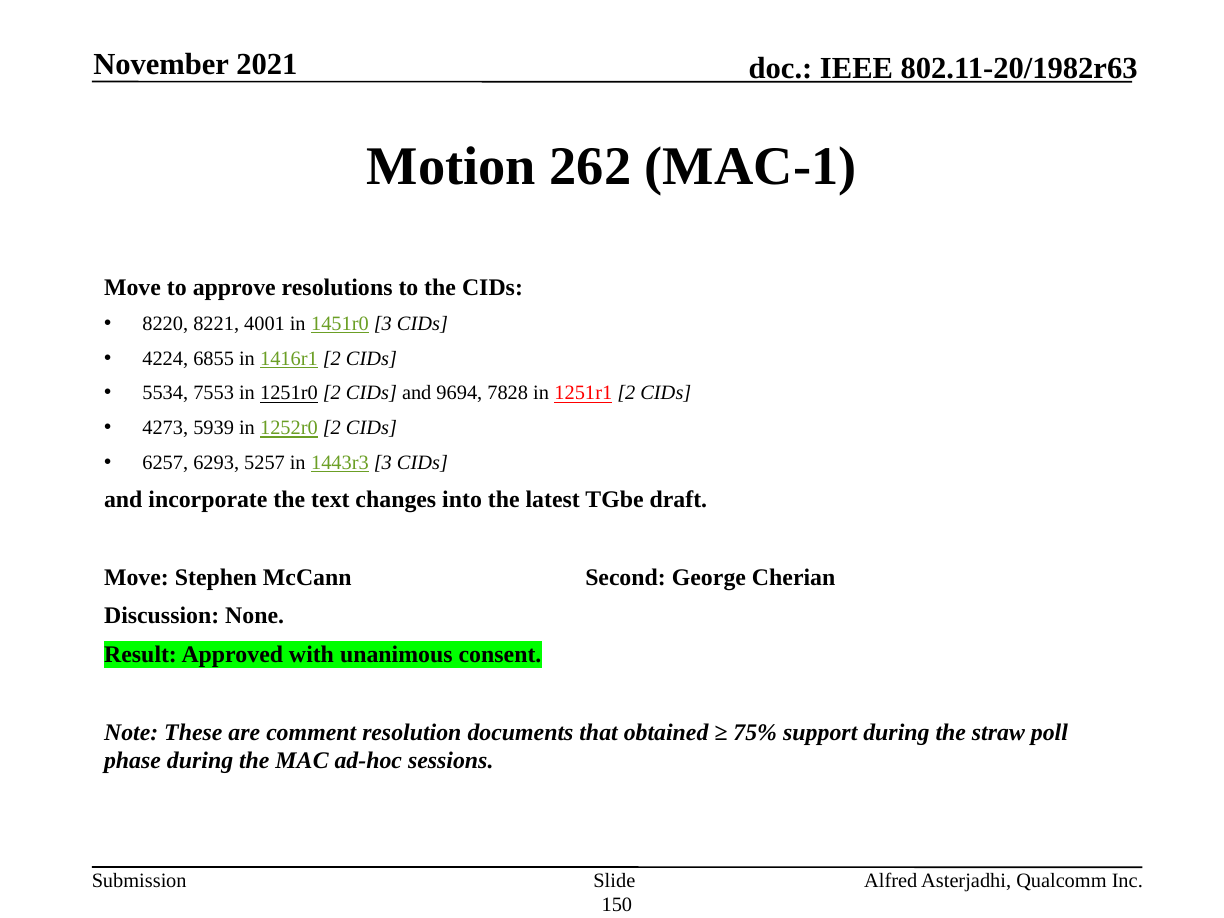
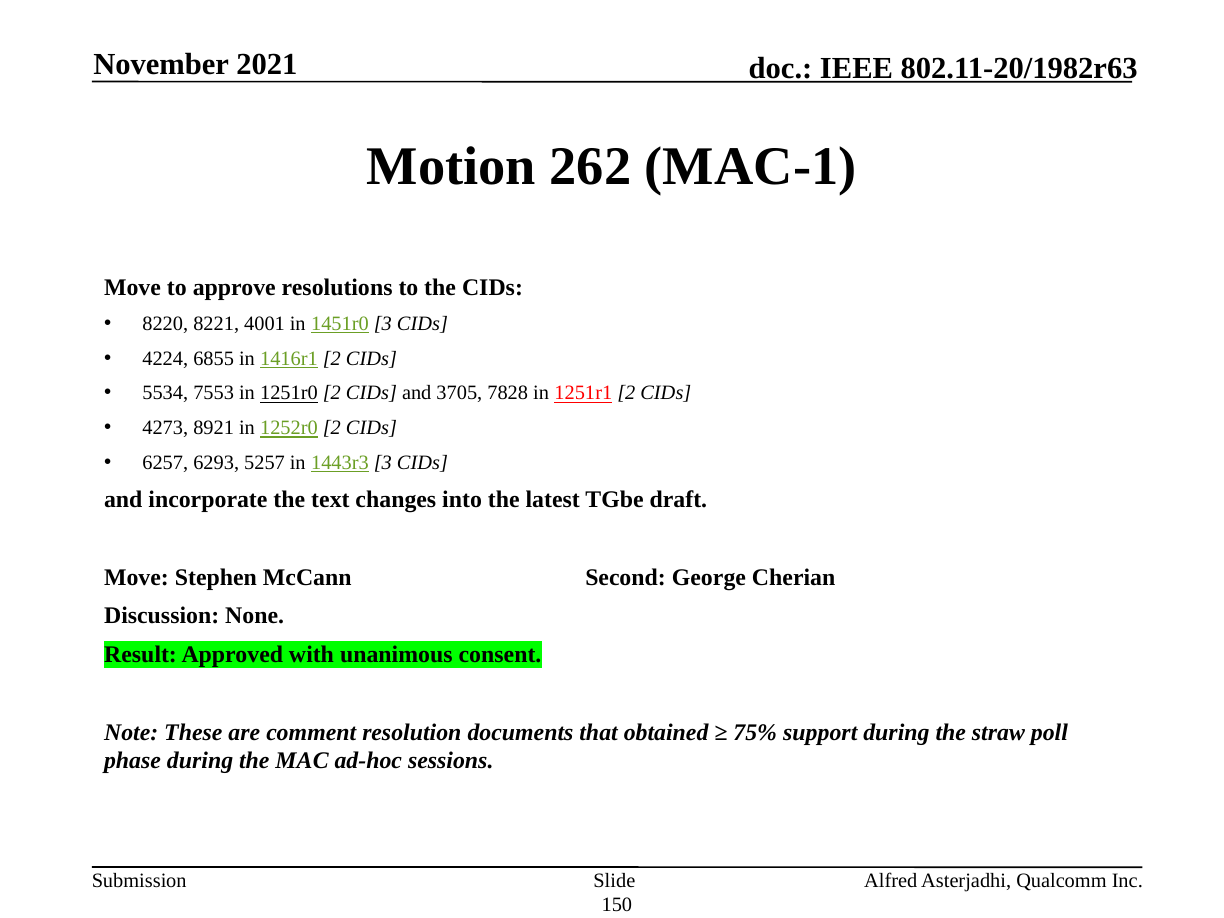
9694: 9694 -> 3705
5939: 5939 -> 8921
